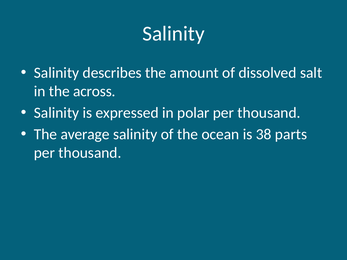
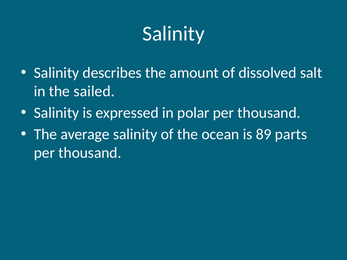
across: across -> sailed
38: 38 -> 89
